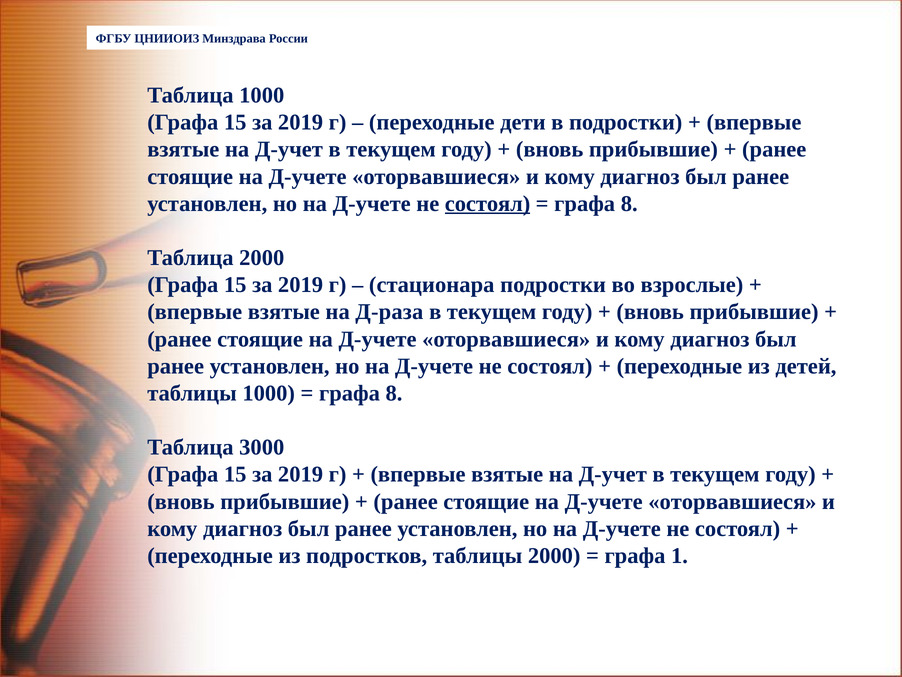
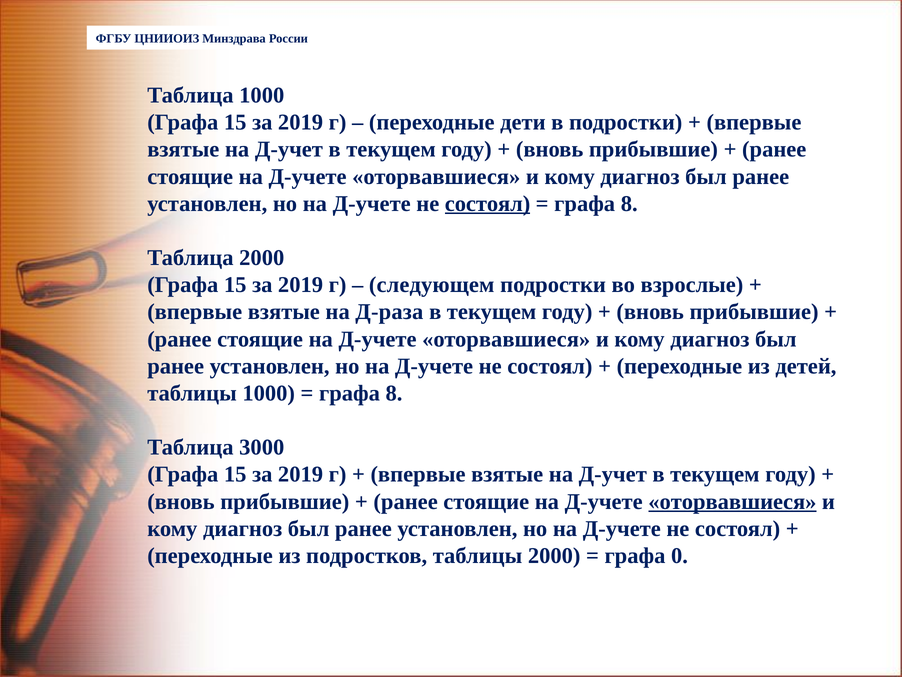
стационара: стационара -> следующем
оторвавшиеся at (732, 501) underline: none -> present
1: 1 -> 0
